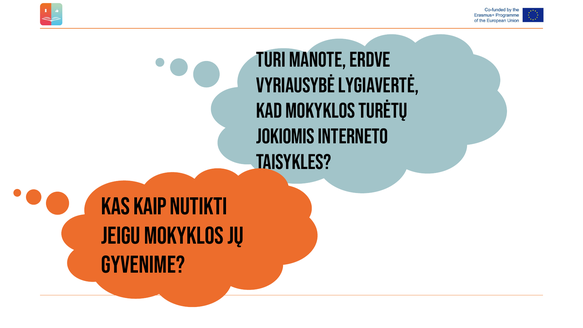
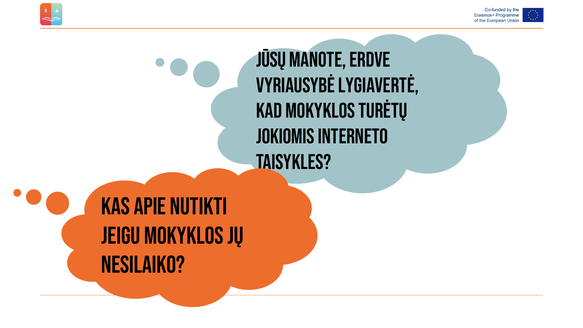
Turi: Turi -> Jūsų
kaip: kaip -> apie
gyvenime: gyvenime -> nesilaiko
